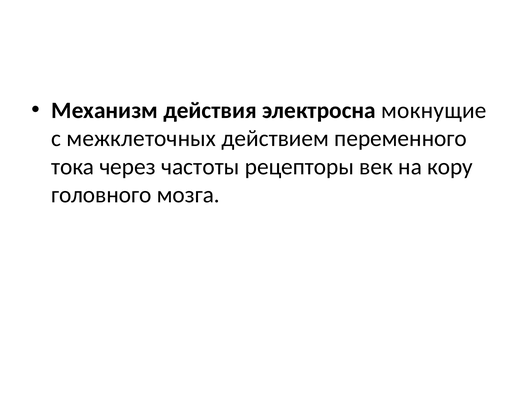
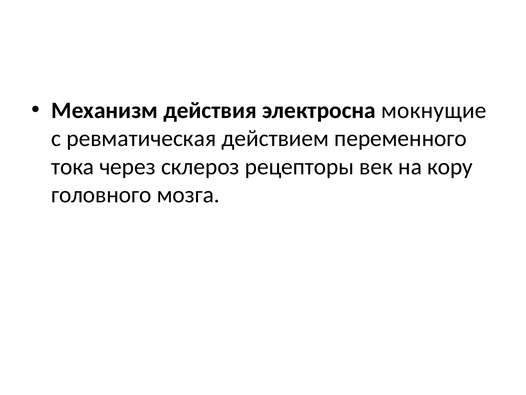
межклеточных: межклеточных -> ревматическая
частоты: частоты -> склероз
